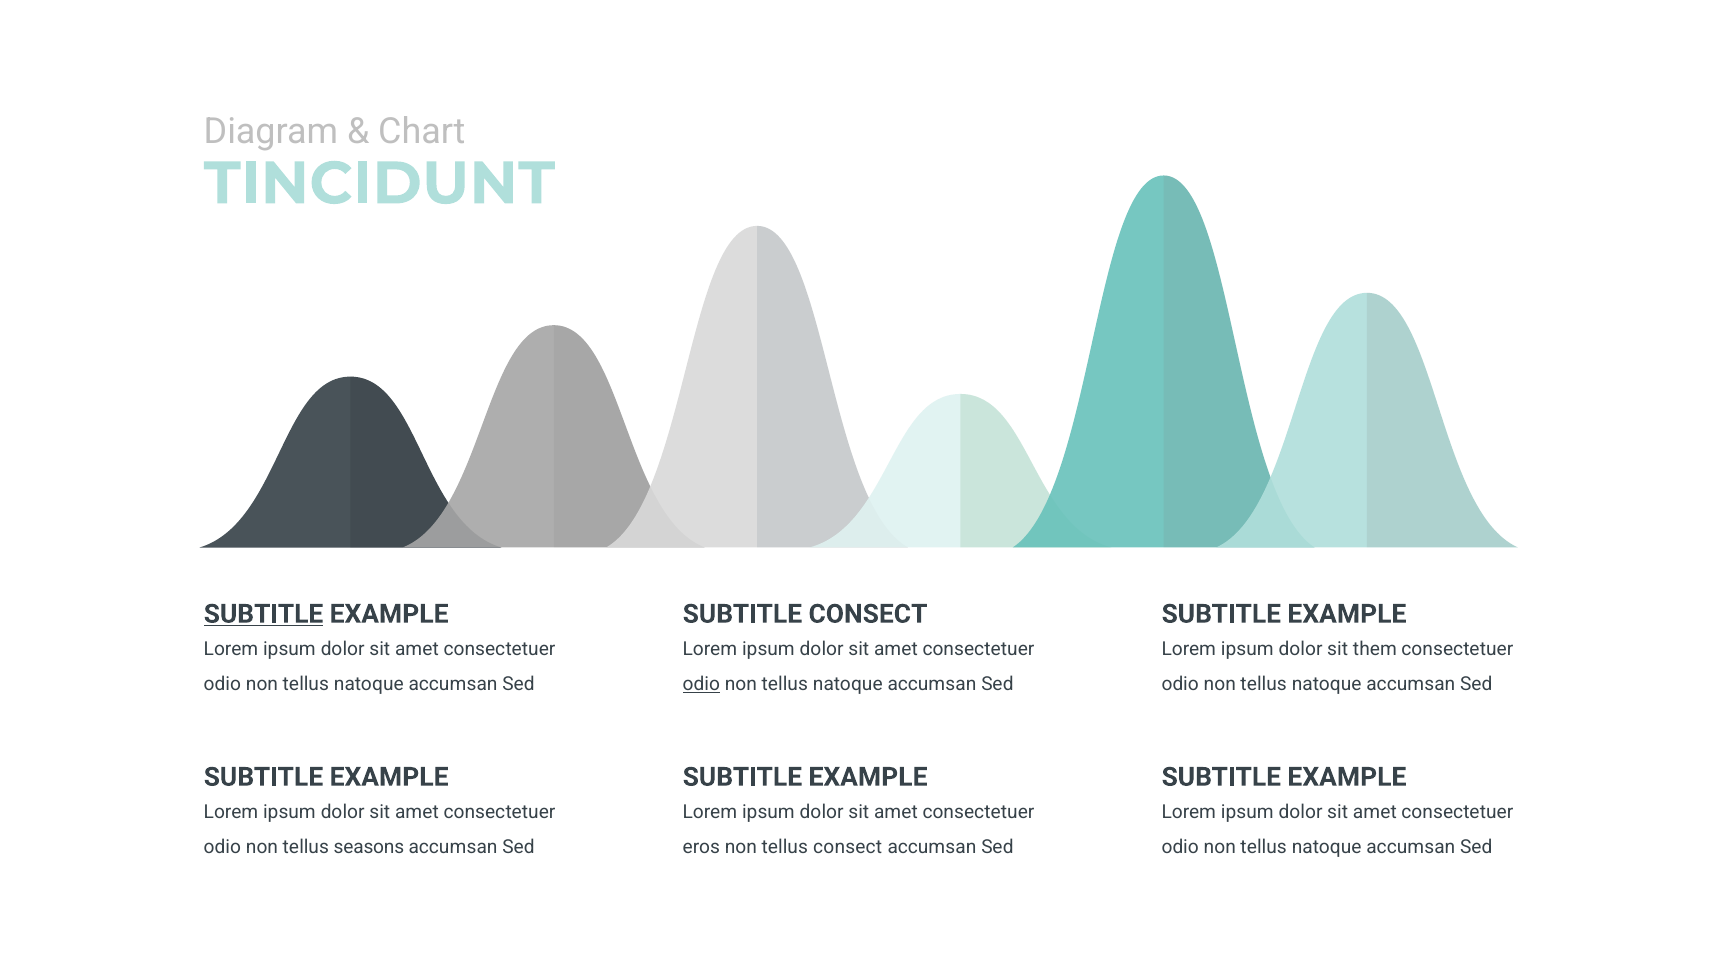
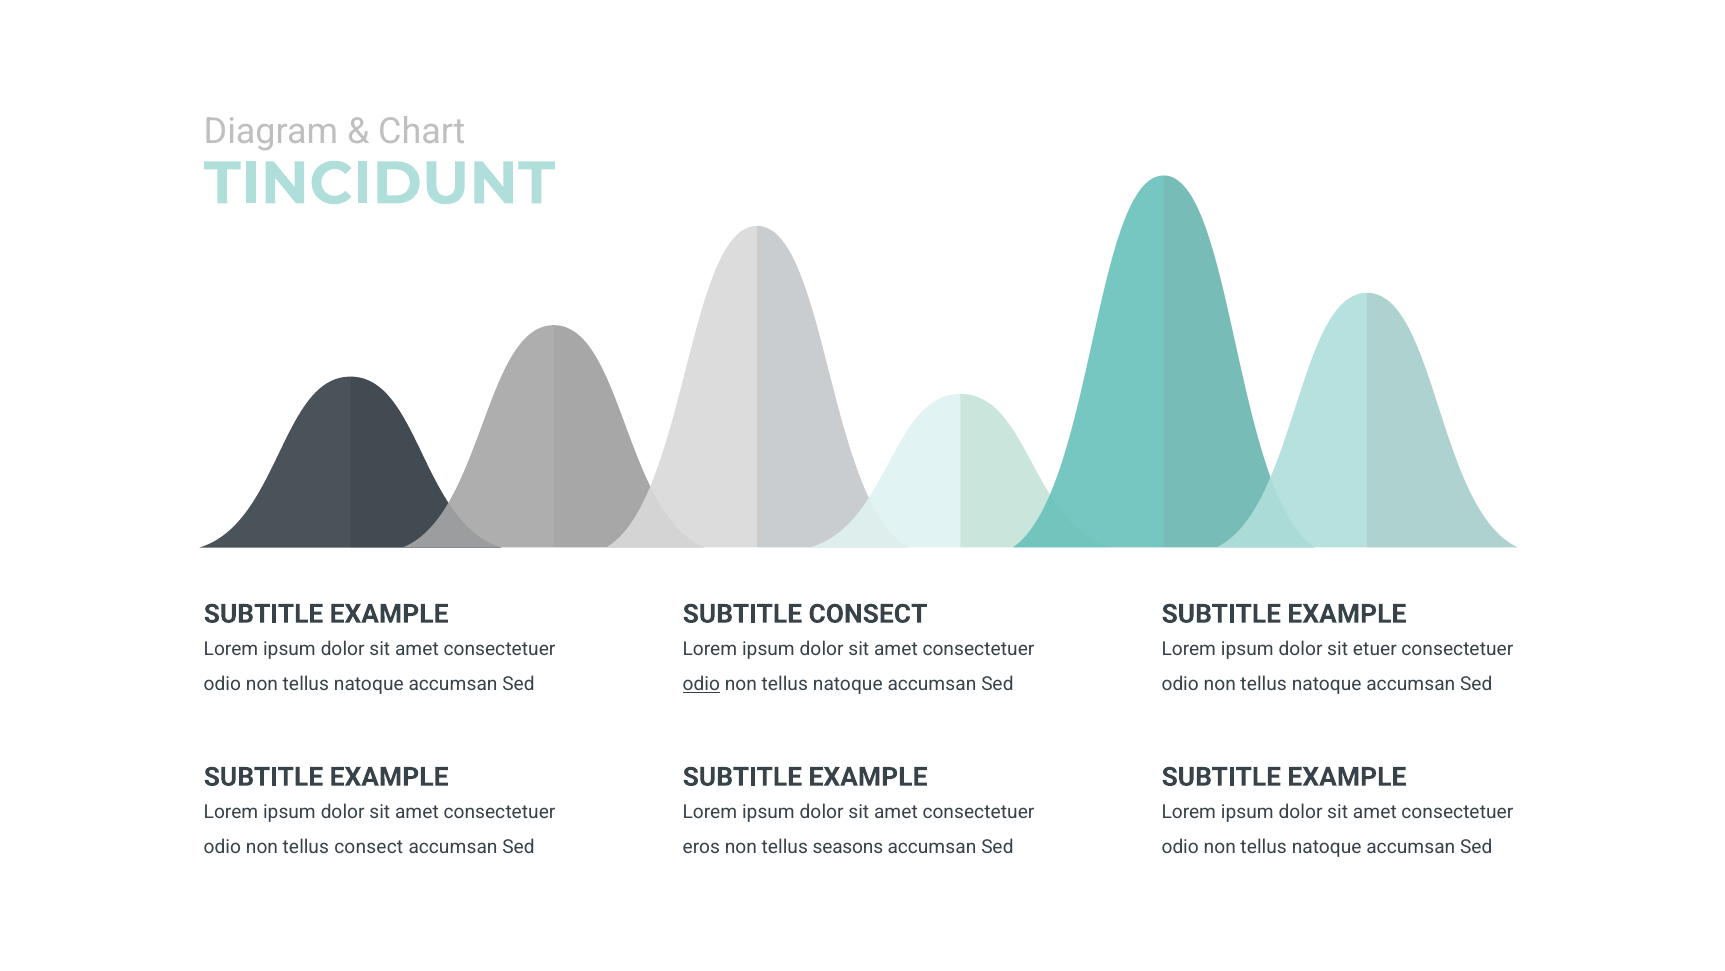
SUBTITLE at (263, 614) underline: present -> none
them: them -> etuer
tellus seasons: seasons -> consect
tellus consect: consect -> seasons
